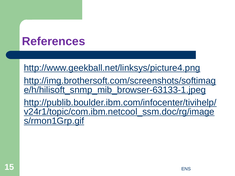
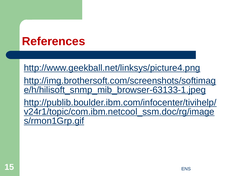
References colour: purple -> red
